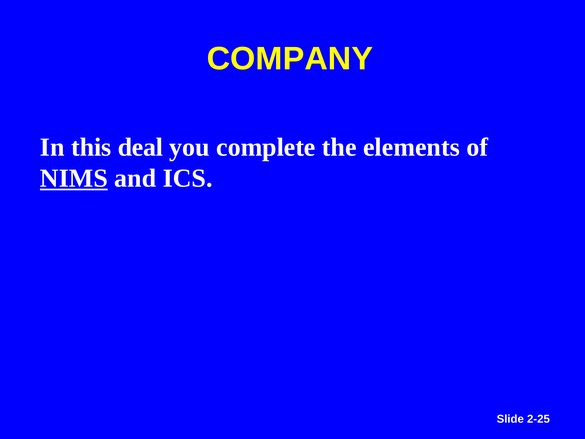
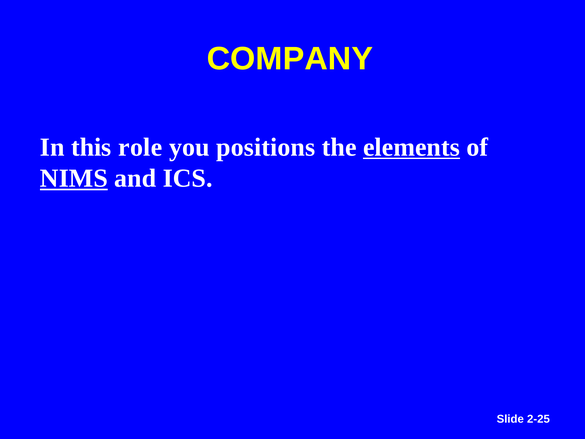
deal: deal -> role
complete: complete -> positions
elements underline: none -> present
